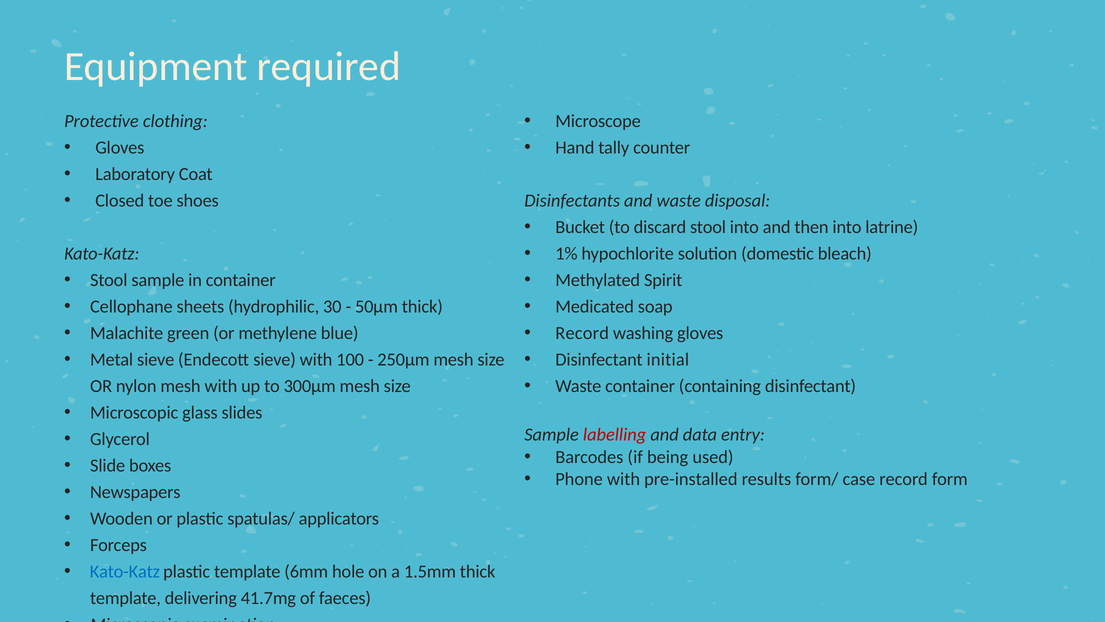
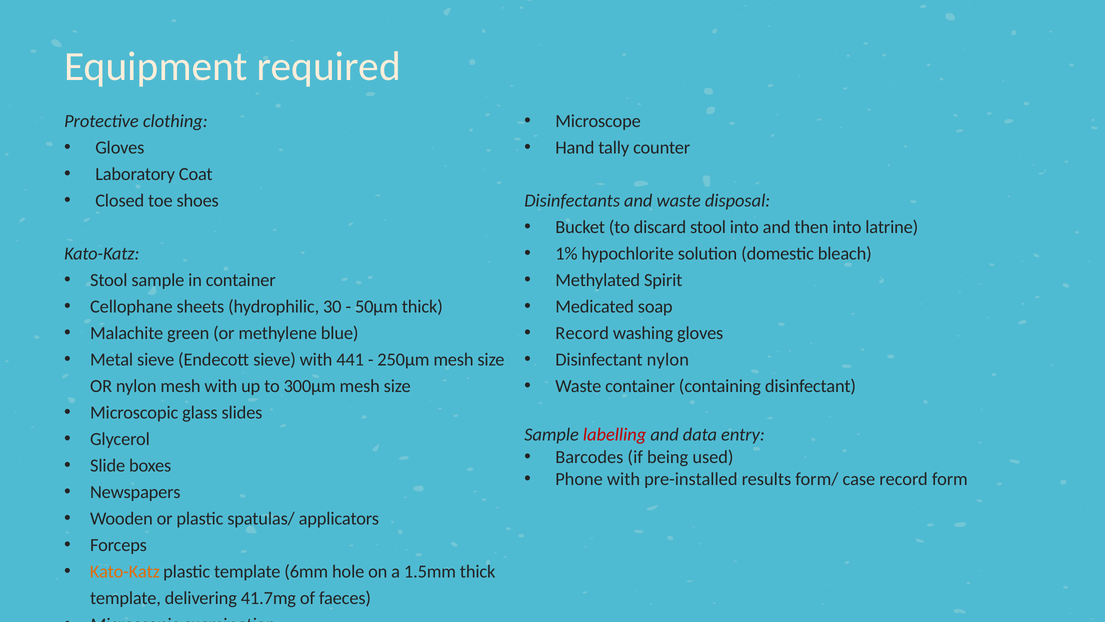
100: 100 -> 441
Disinfectant initial: initial -> nylon
Kato-Katz at (125, 571) colour: blue -> orange
